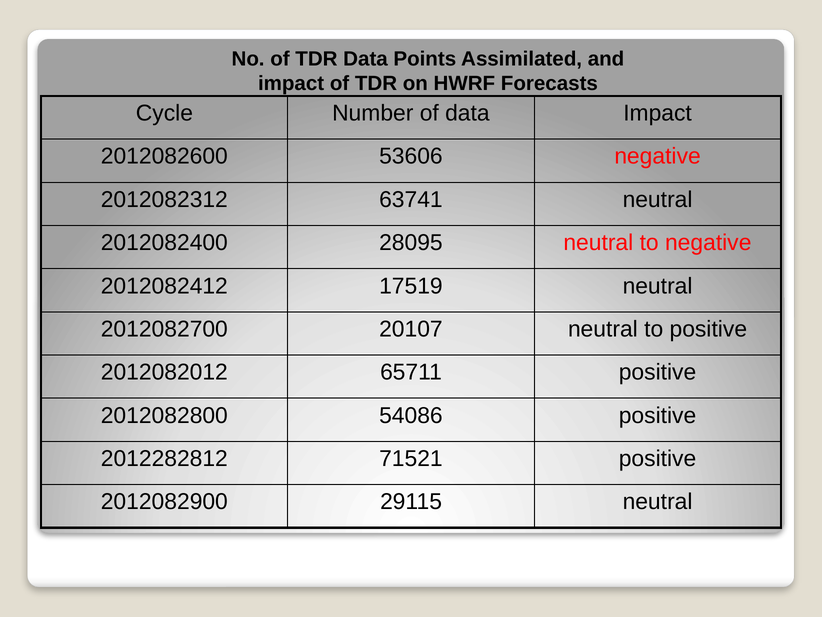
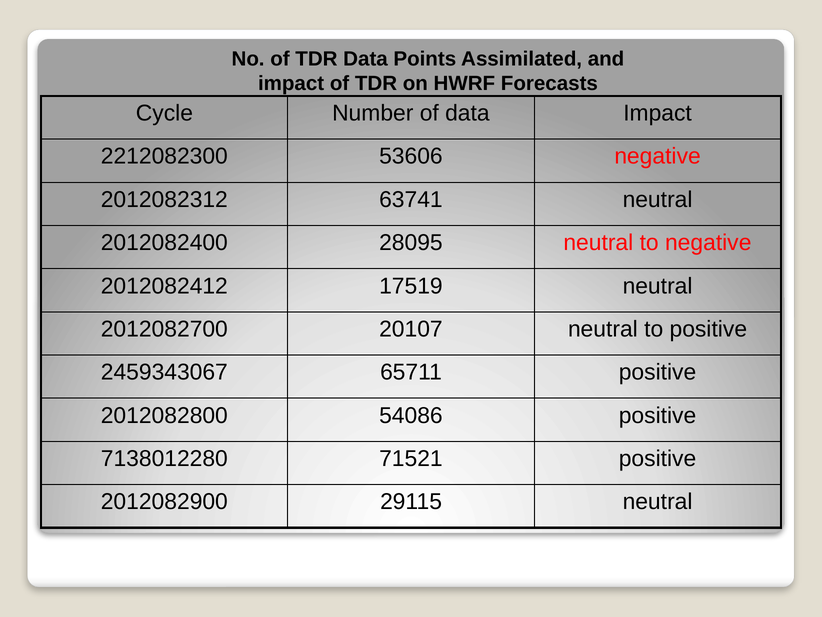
2012082600: 2012082600 -> 2212082300
2012082012: 2012082012 -> 2459343067
2012282812: 2012282812 -> 7138012280
